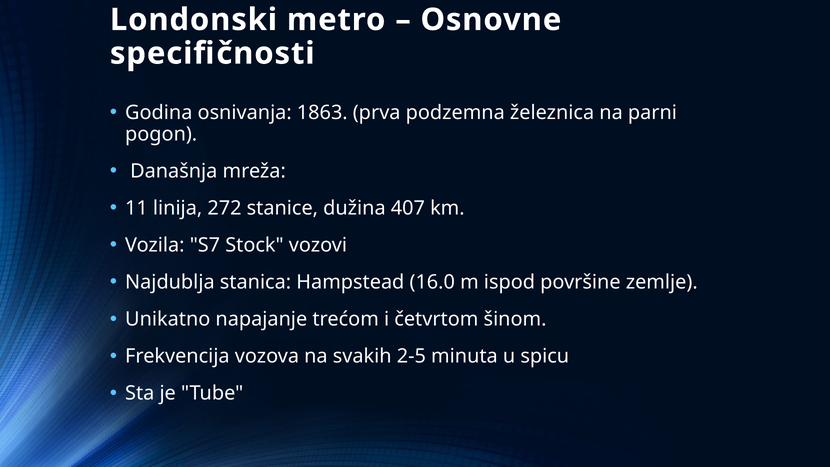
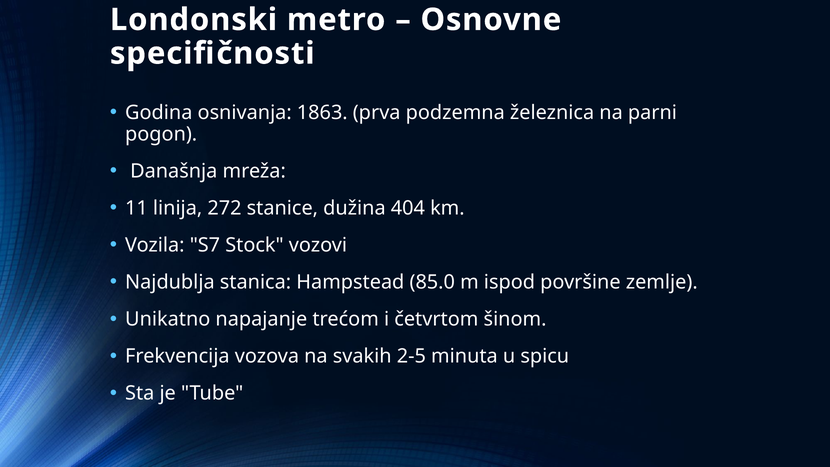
407: 407 -> 404
16.0: 16.0 -> 85.0
